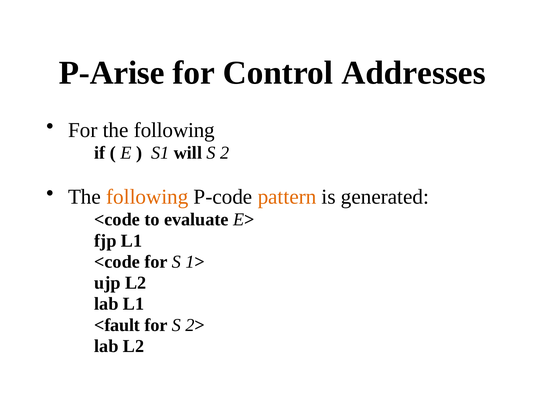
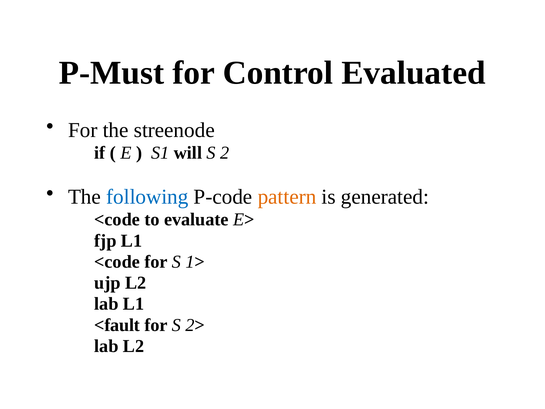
P-Arise: P-Arise -> P-Must
Addresses: Addresses -> Evaluated
For the following: following -> streenode
following at (147, 197) colour: orange -> blue
